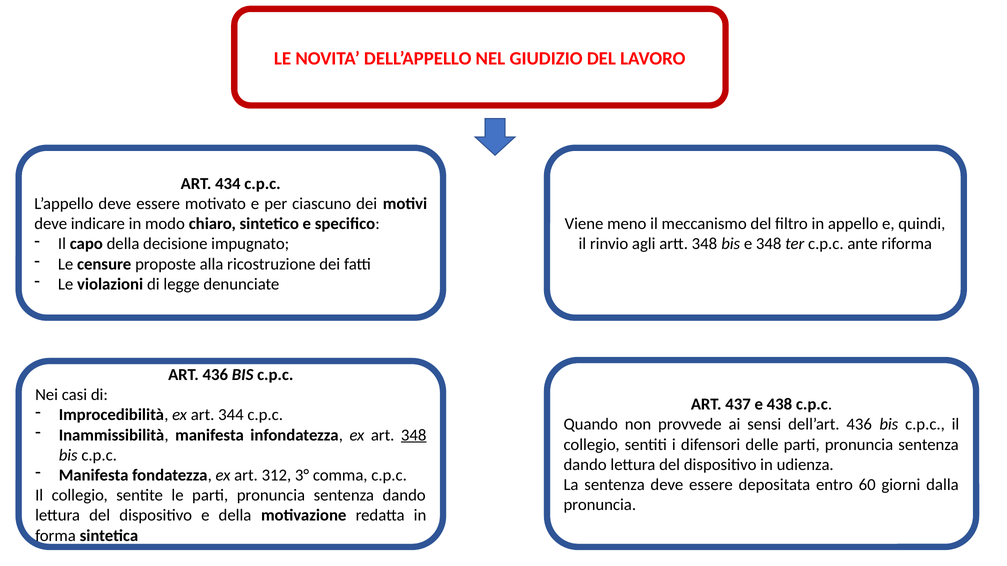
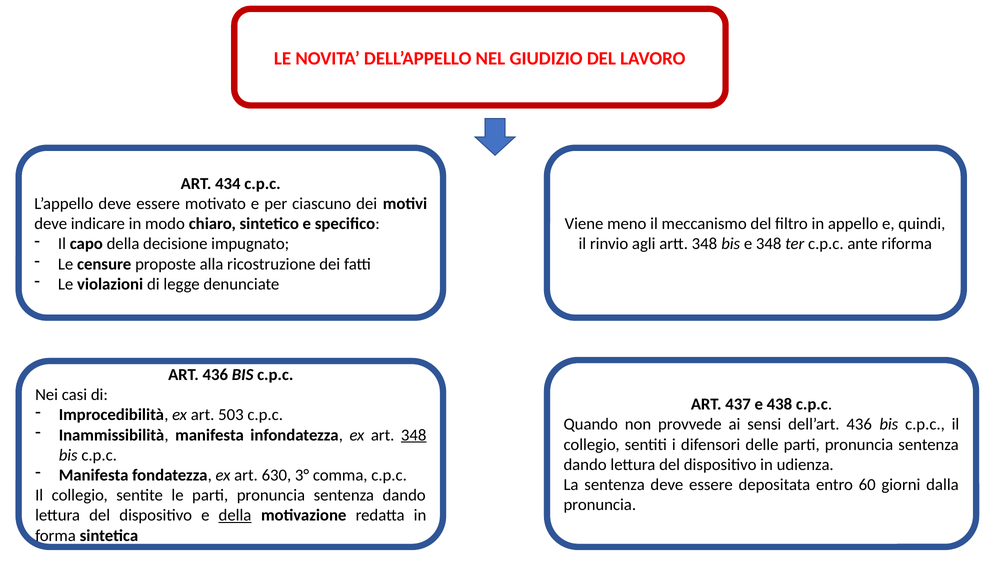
344: 344 -> 503
312: 312 -> 630
della at (235, 516) underline: none -> present
